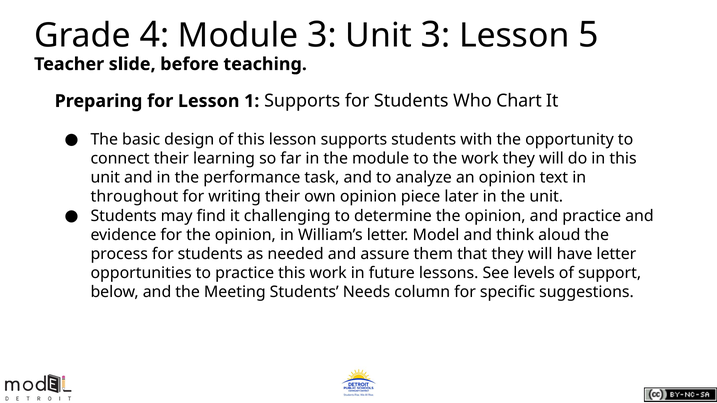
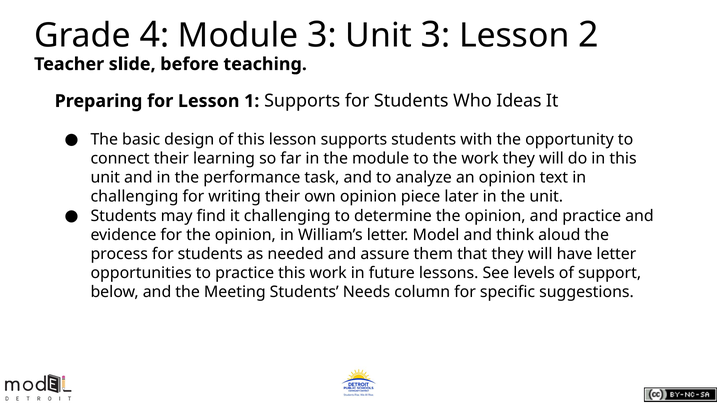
5: 5 -> 2
Chart: Chart -> Ideas
throughout at (134, 197): throughout -> challenging
